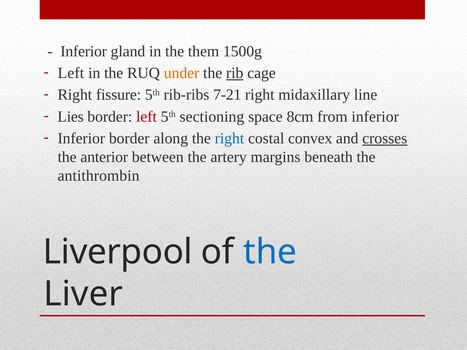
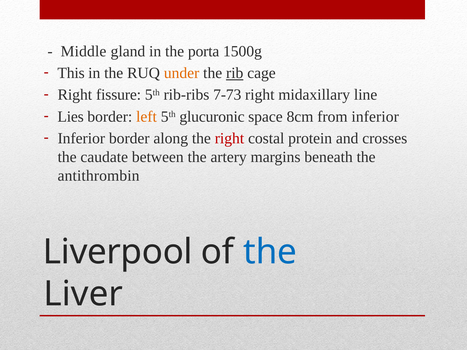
Inferior at (84, 51): Inferior -> Middle
them: them -> porta
Left at (71, 73): Left -> This
7-21: 7-21 -> 7-73
left at (147, 117) colour: red -> orange
sectioning: sectioning -> glucuronic
right at (229, 138) colour: blue -> red
convex: convex -> protein
crosses underline: present -> none
anterior: anterior -> caudate
